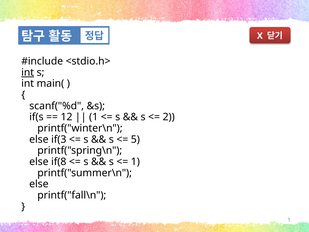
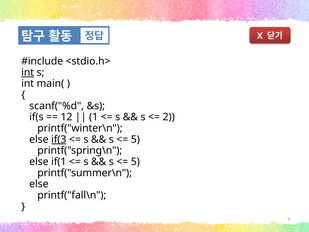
if(3 underline: none -> present
if(8: if(8 -> if(1
1 at (135, 162): 1 -> 5
